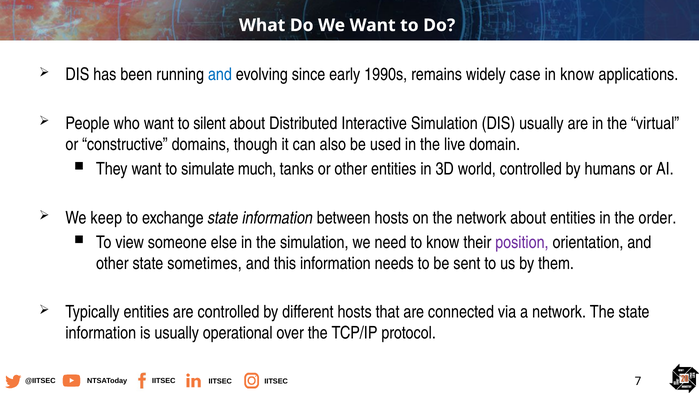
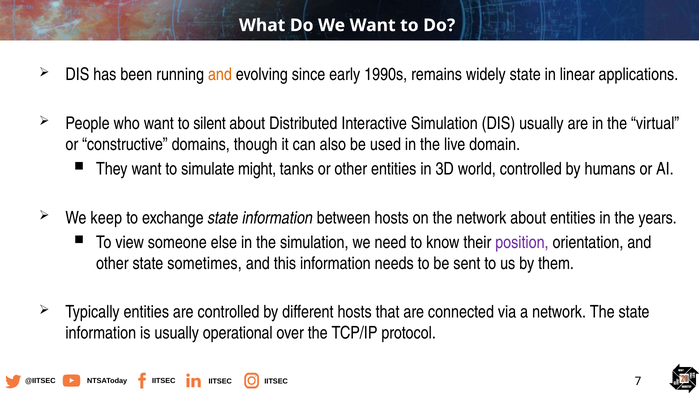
and at (220, 75) colour: blue -> orange
widely case: case -> state
in know: know -> linear
much: much -> might
order: order -> years
